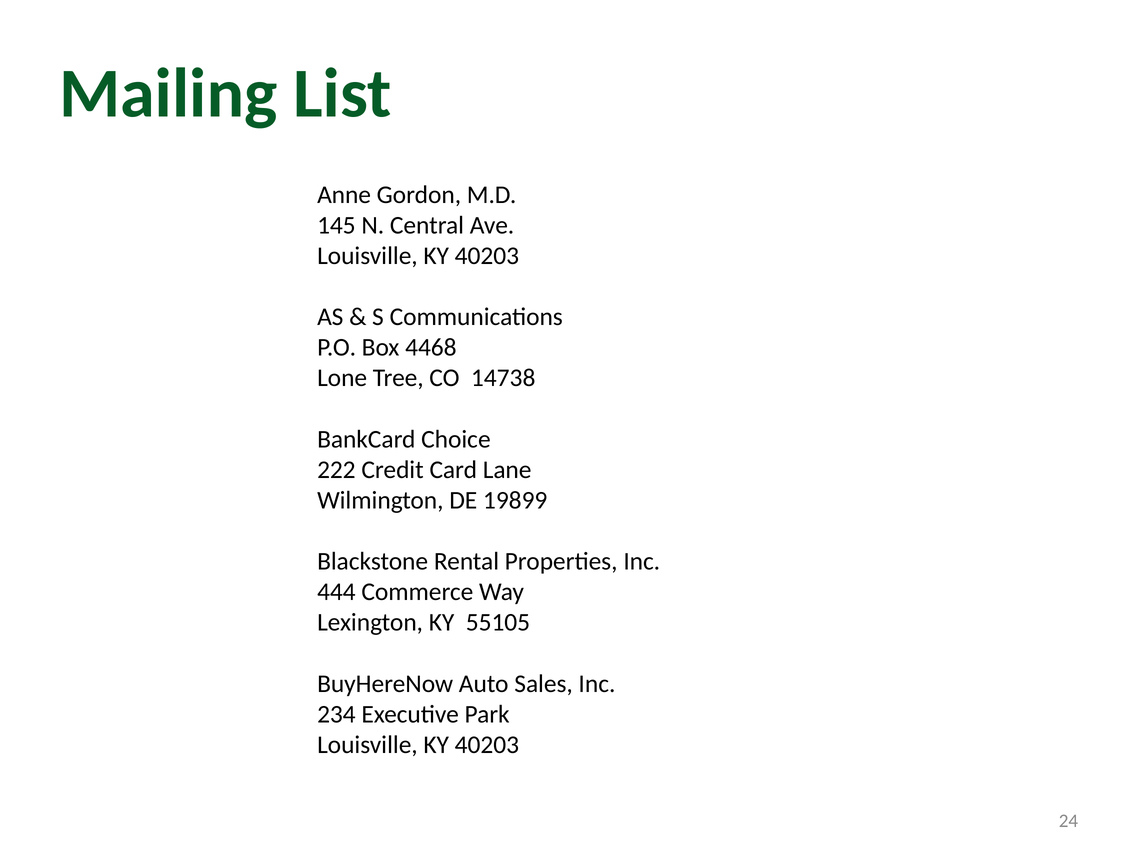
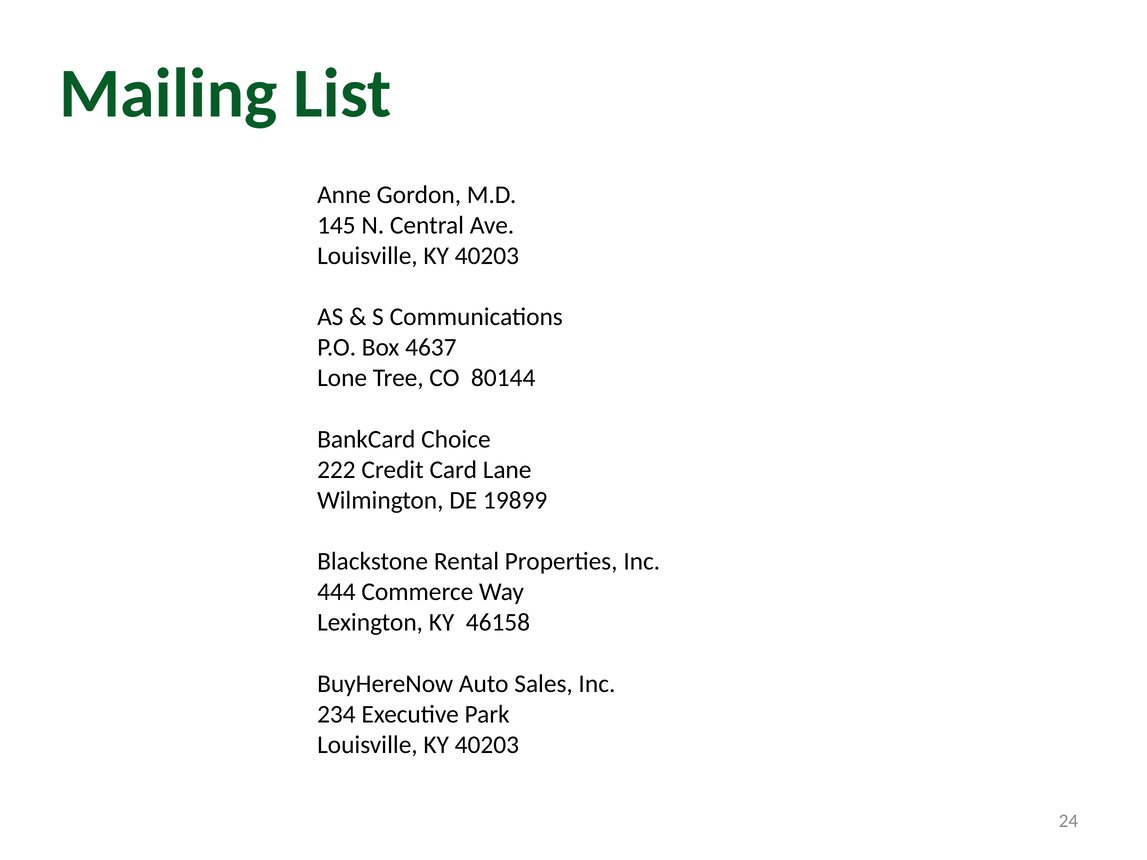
4468: 4468 -> 4637
14738: 14738 -> 80144
55105: 55105 -> 46158
